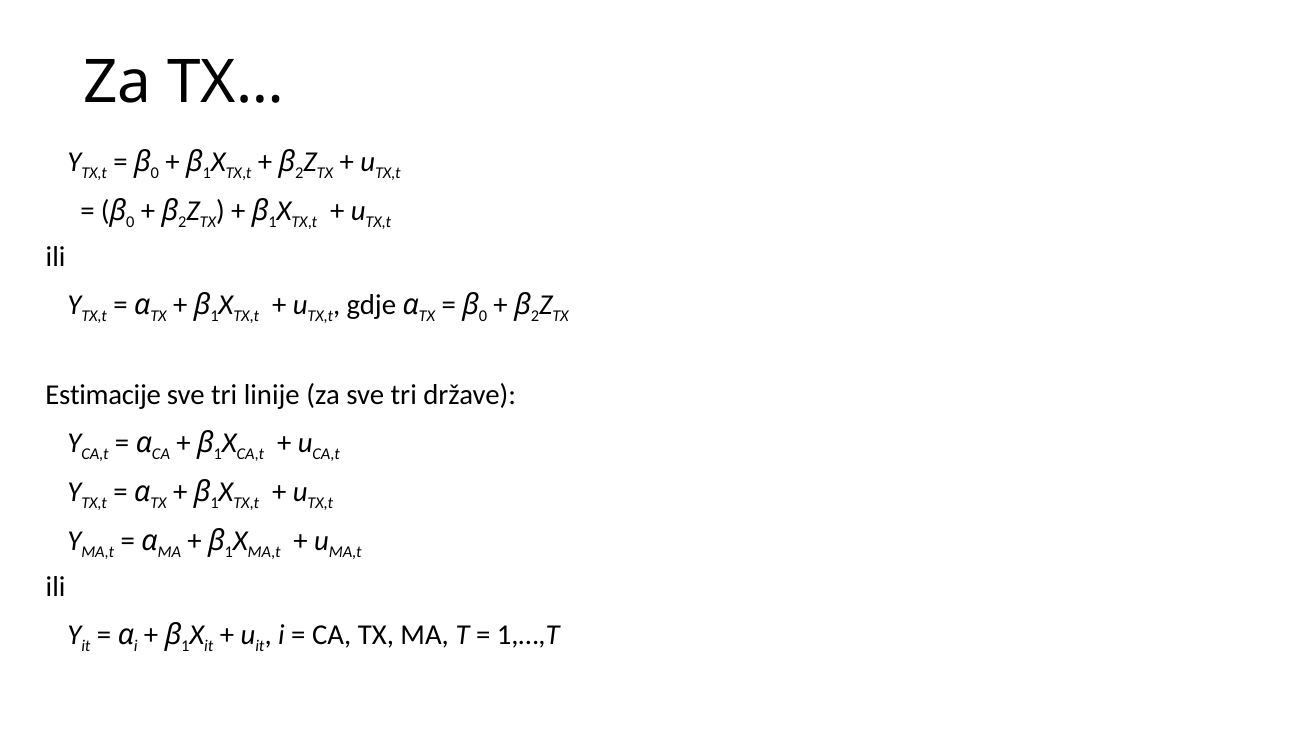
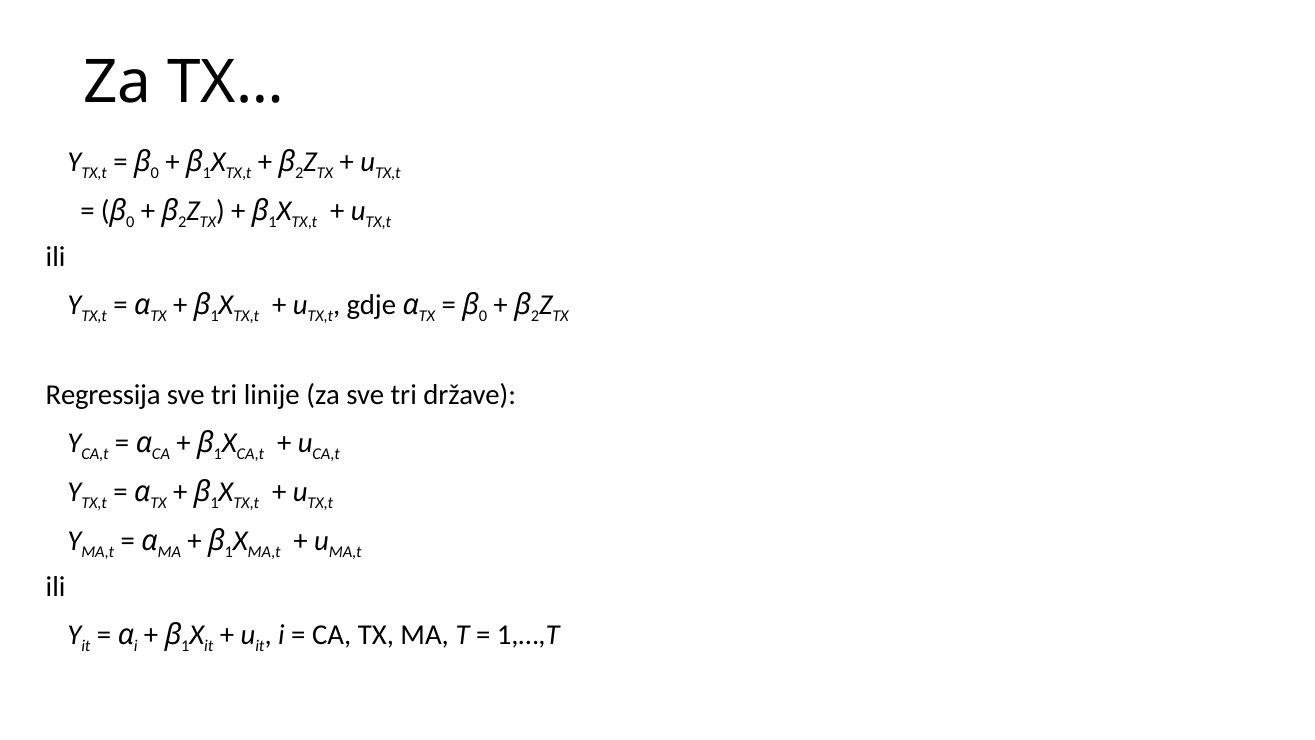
Estimacije: Estimacije -> Regressija
